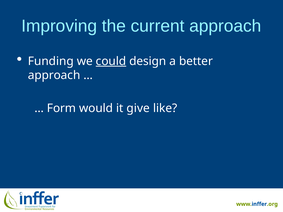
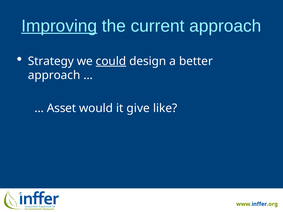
Improving underline: none -> present
Funding: Funding -> Strategy
Form: Form -> Asset
